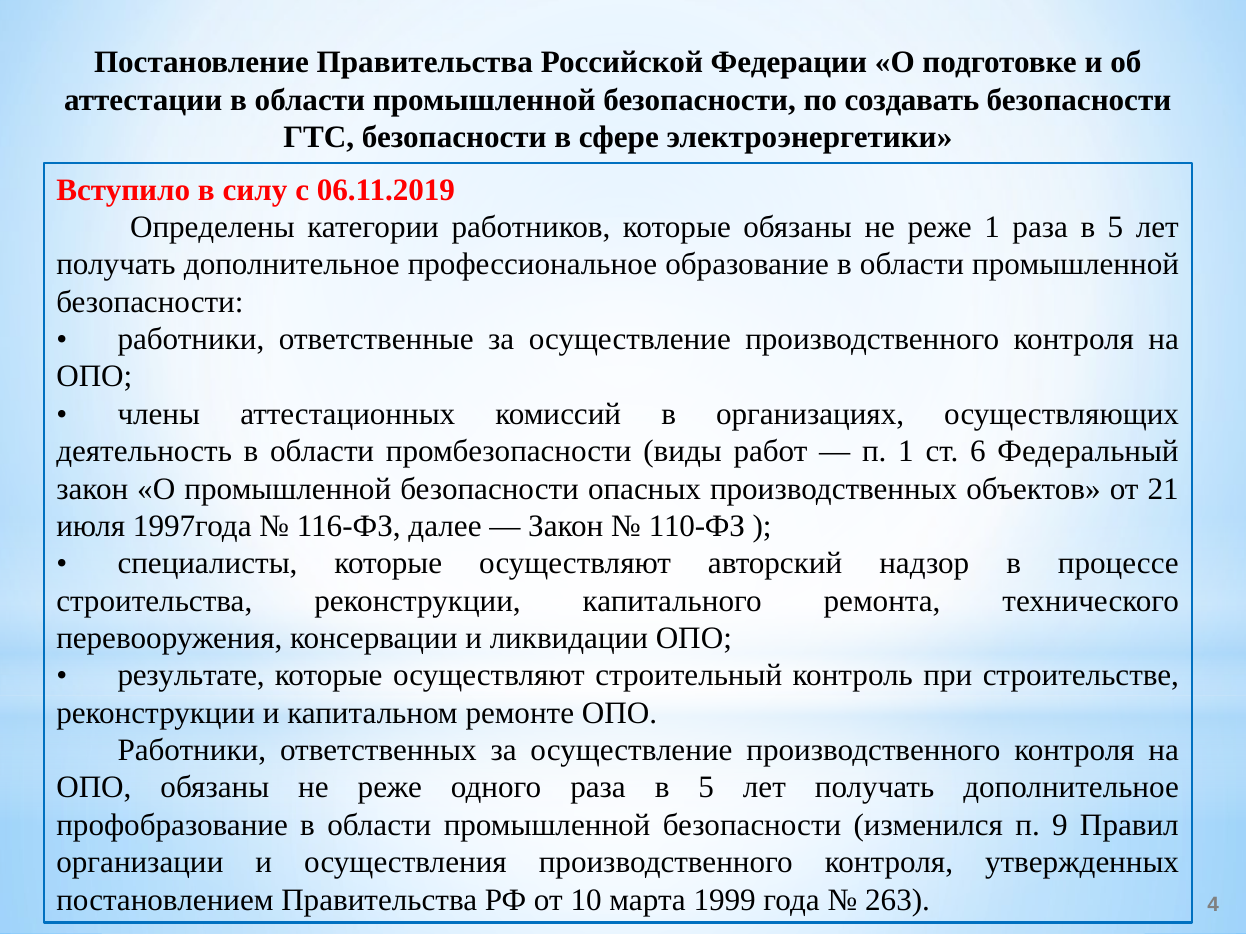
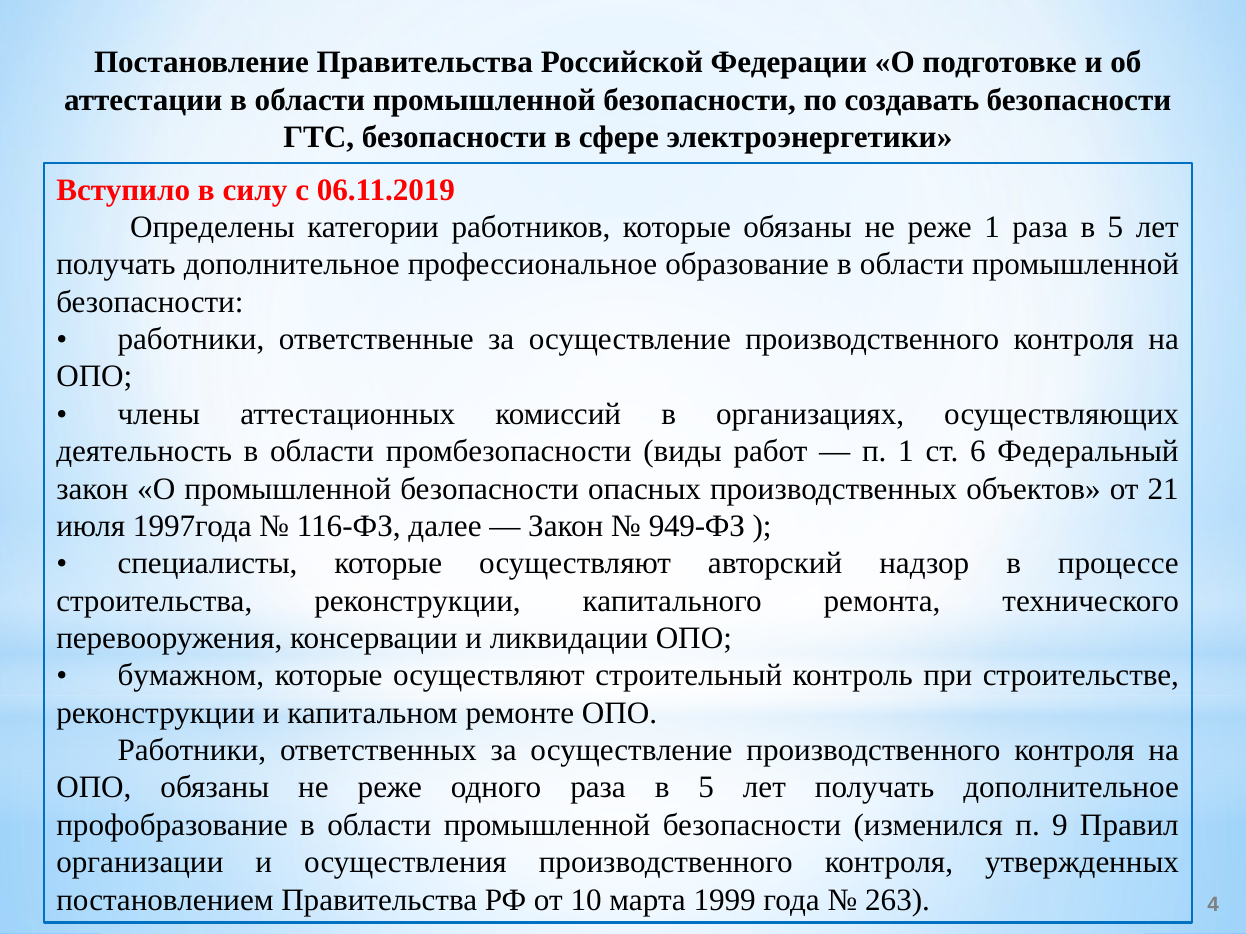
110-ФЗ: 110-ФЗ -> 949-ФЗ
результате: результате -> бумажном
